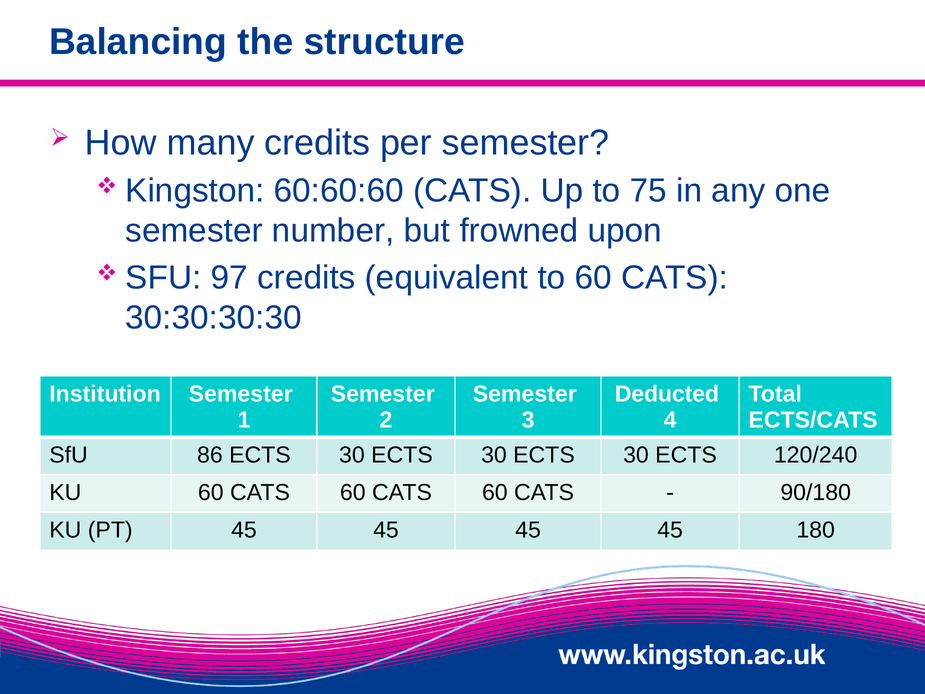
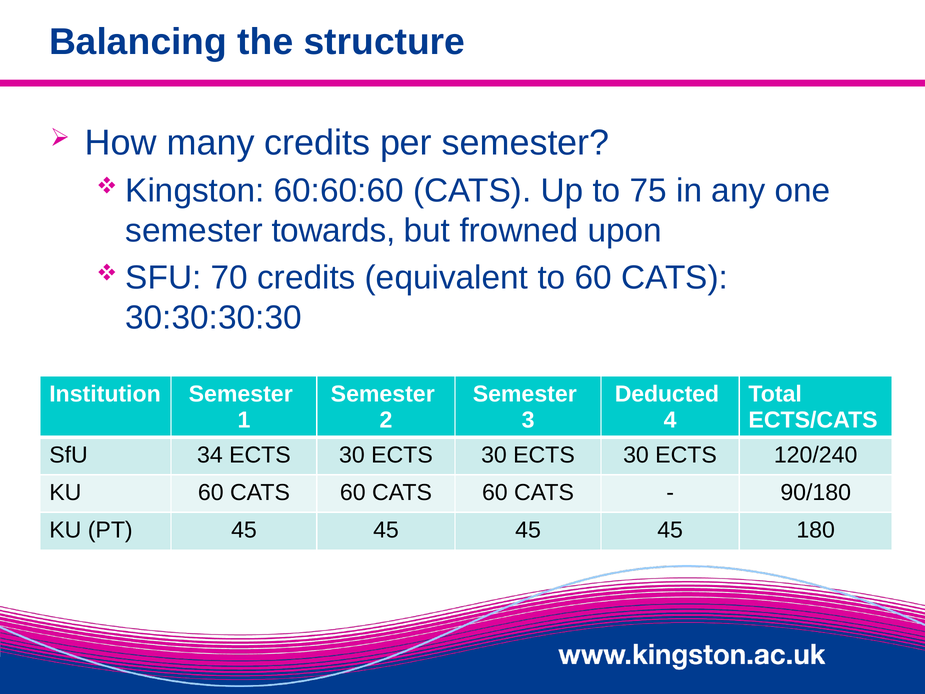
number: number -> towards
97: 97 -> 70
86: 86 -> 34
